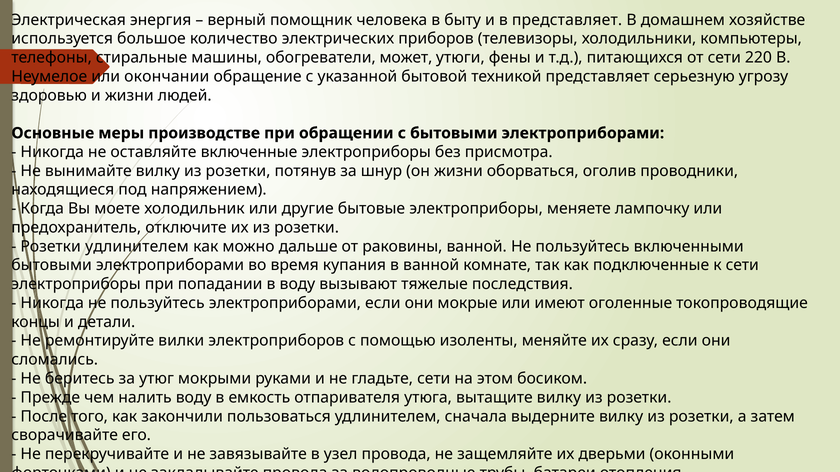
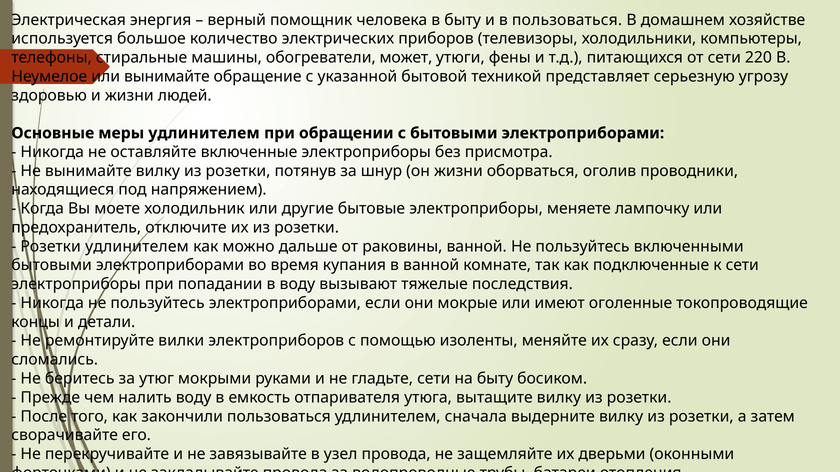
в представляет: представляет -> пользоваться
или окончании: окончании -> вынимайте
меры производстве: производстве -> удлинителем
на этом: этом -> быту
